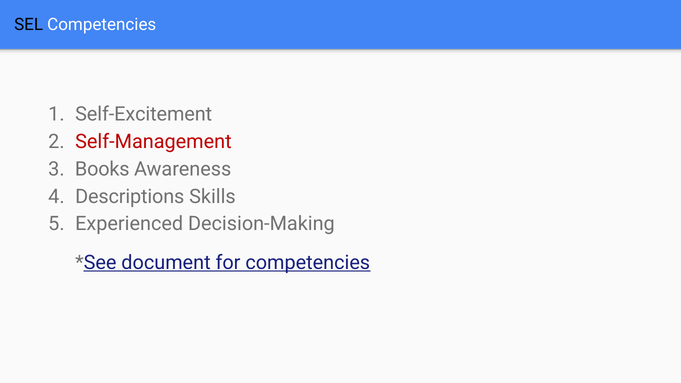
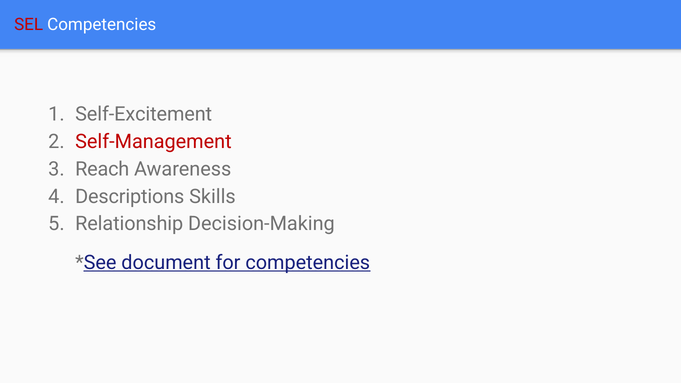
SEL colour: black -> red
Books: Books -> Reach
Experienced: Experienced -> Relationship
